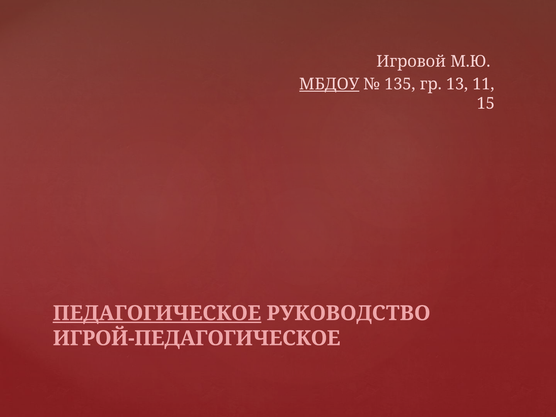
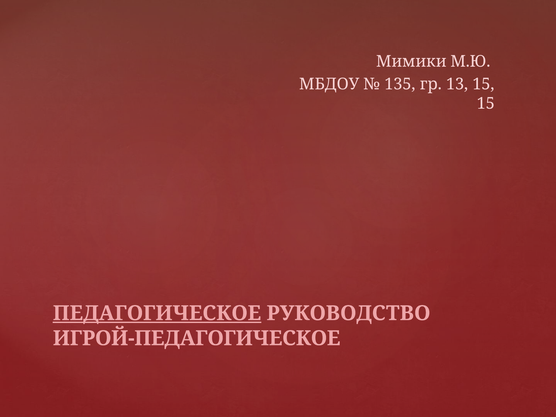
Игровой: Игровой -> Мимики
МБДОУ underline: present -> none
13 11: 11 -> 15
